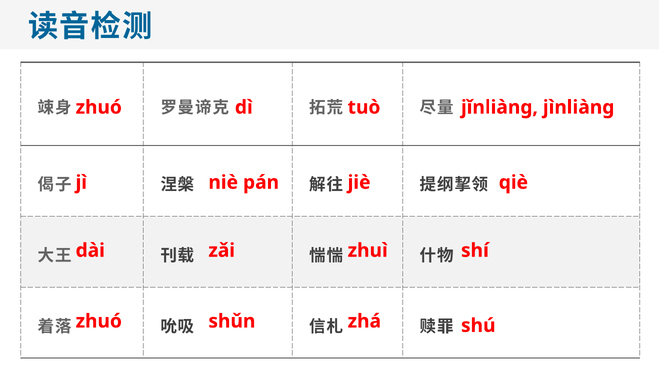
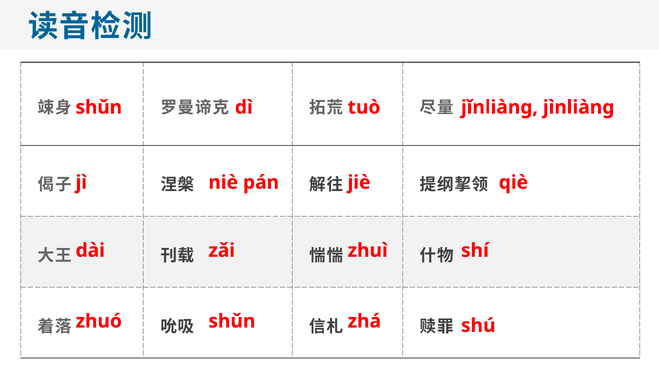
zhuó at (99, 107): zhuó -> shǔn
